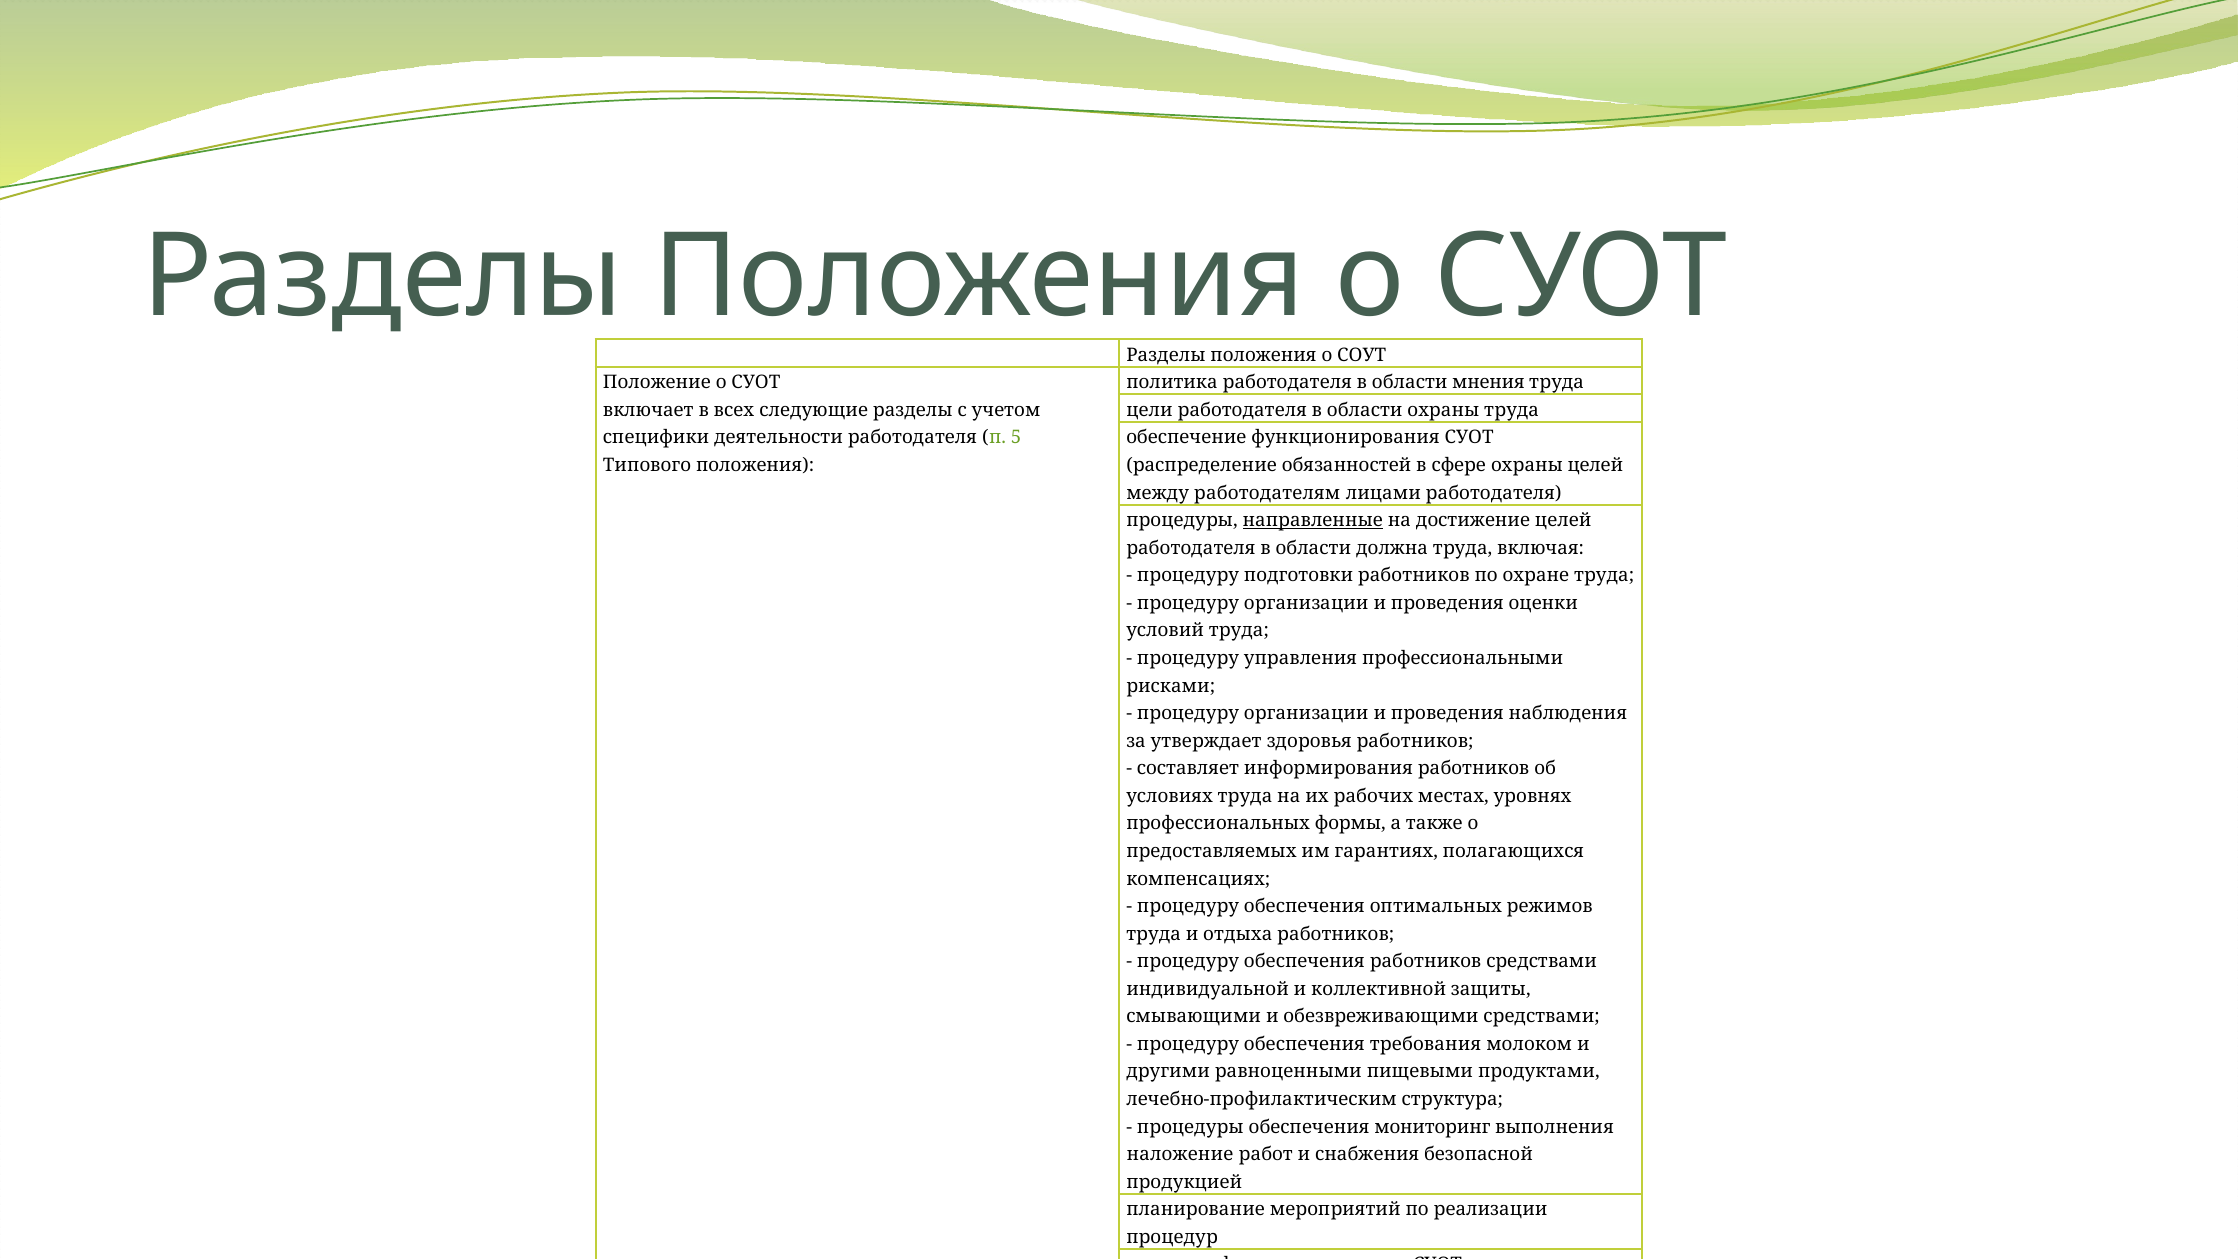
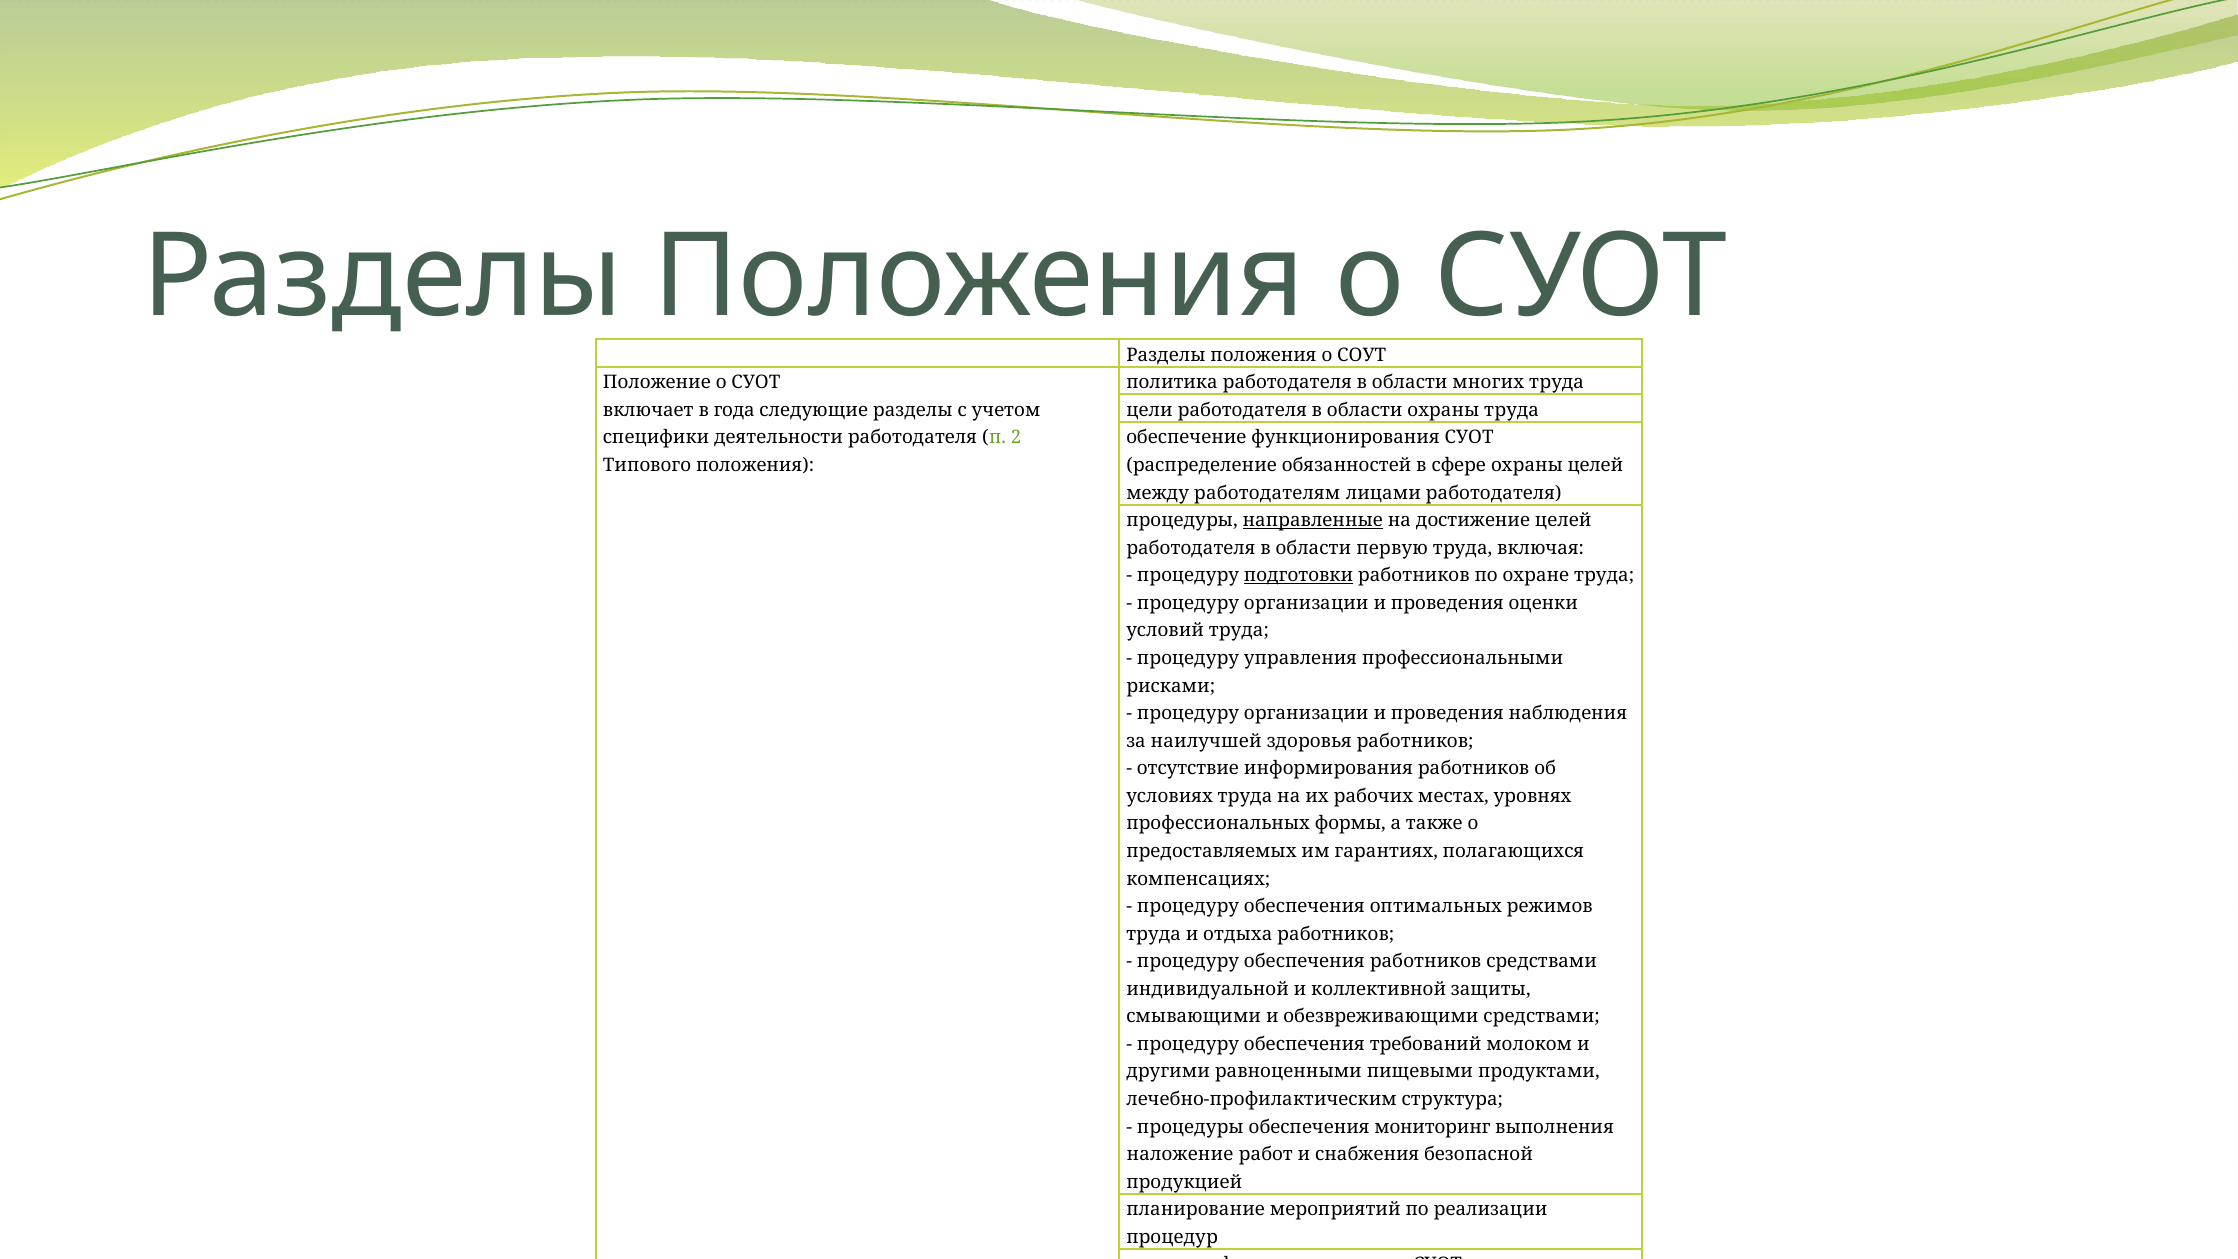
мнения: мнения -> многих
всех: всех -> года
5: 5 -> 2
должна: должна -> первую
подготовки underline: none -> present
утверждает: утверждает -> наилучшей
составляет: составляет -> отсутствие
требования: требования -> требований
